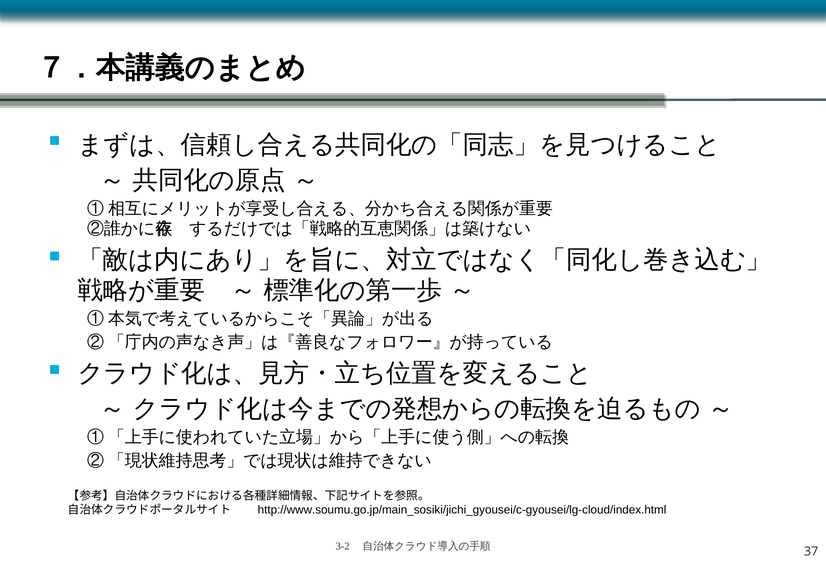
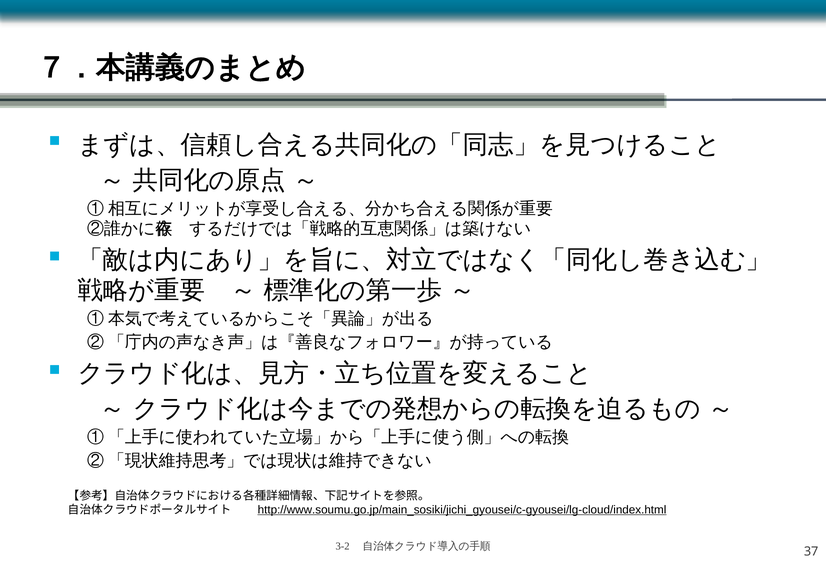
http://www.soumu.go.jp/main_sosiki/jichi_gyousei/c-gyousei/lg-cloud/index.html underline: none -> present
